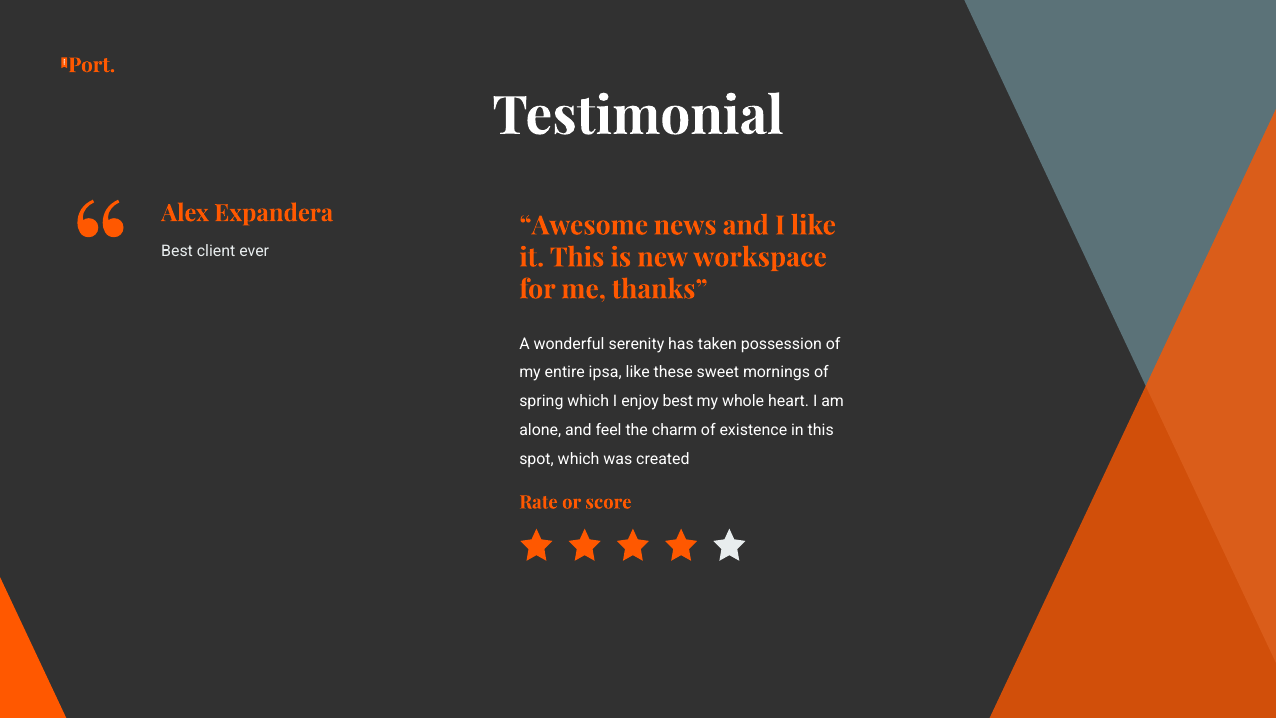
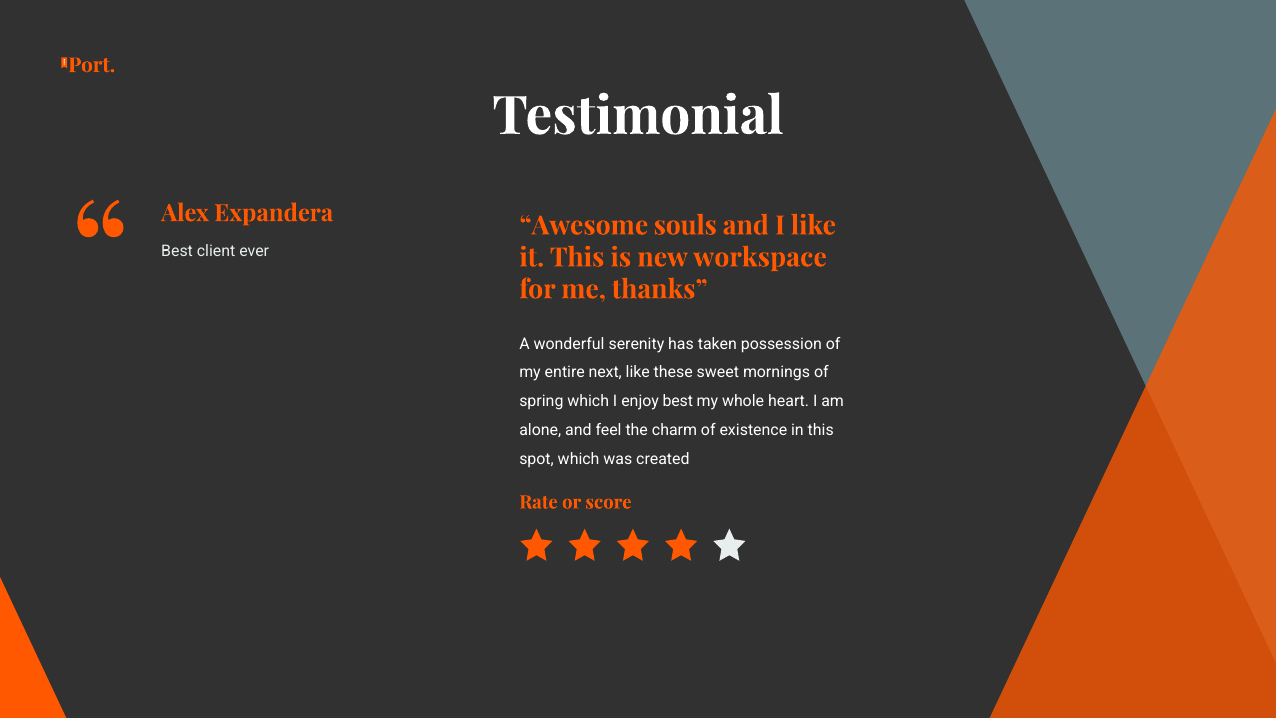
news: news -> souls
ipsa: ipsa -> next
